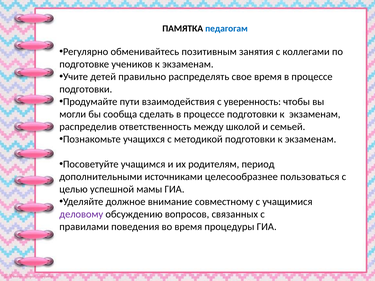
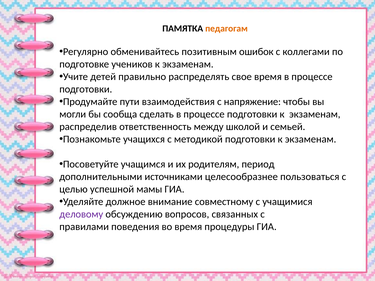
педагогам colour: blue -> orange
занятия: занятия -> ошибок
уверенность: уверенность -> напряжение
